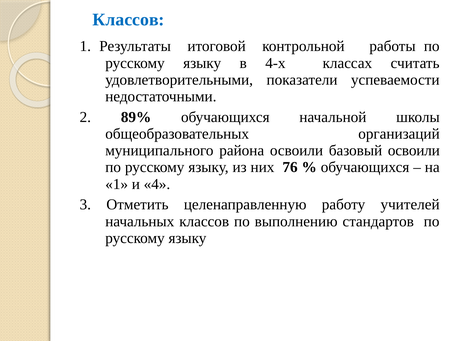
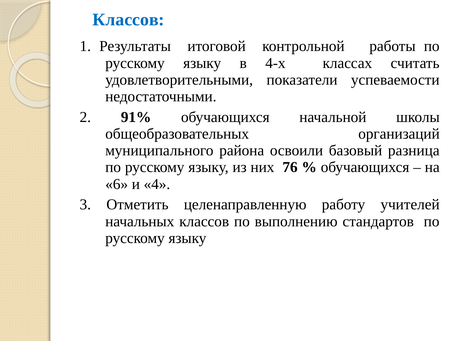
89%: 89% -> 91%
базовый освоили: освоили -> разница
1 at (117, 184): 1 -> 6
